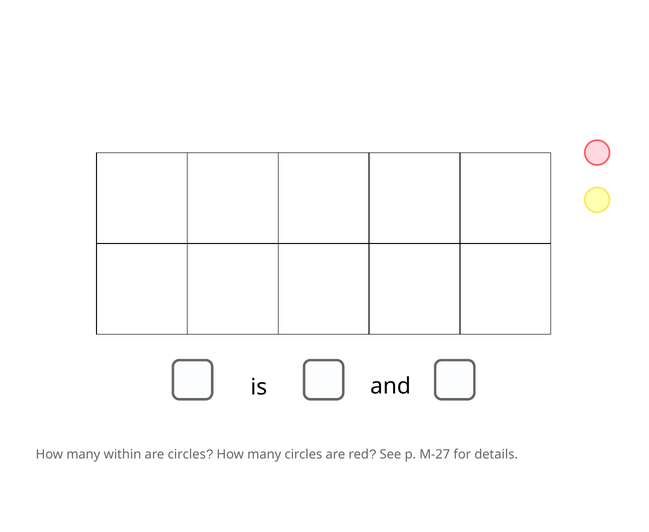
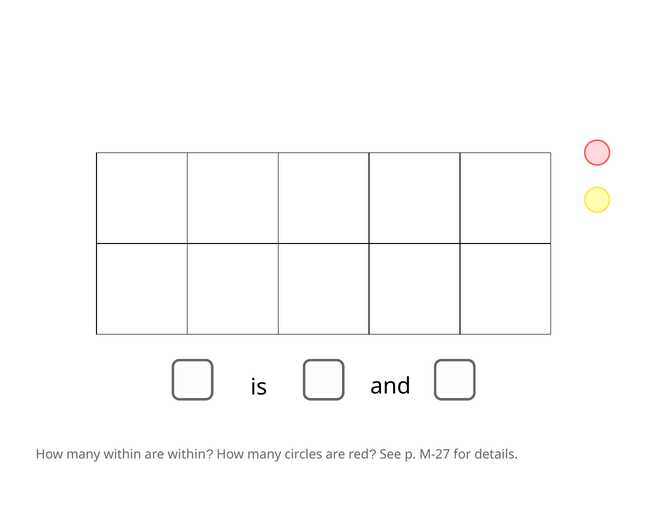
are circles: circles -> within
